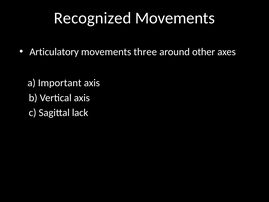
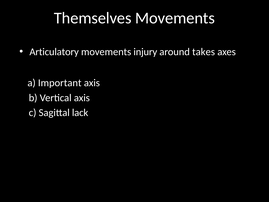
Recognized: Recognized -> Themselves
three: three -> injury
other: other -> takes
